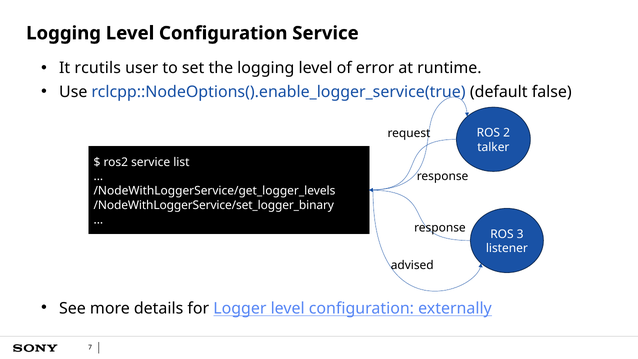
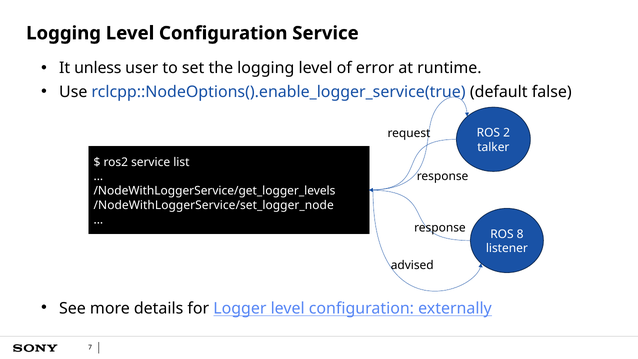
rcutils: rcutils -> unless
/NodeWithLoggerService/set_logger_binary: /NodeWithLoggerService/set_logger_binary -> /NodeWithLoggerService/set_logger_node
3: 3 -> 8
